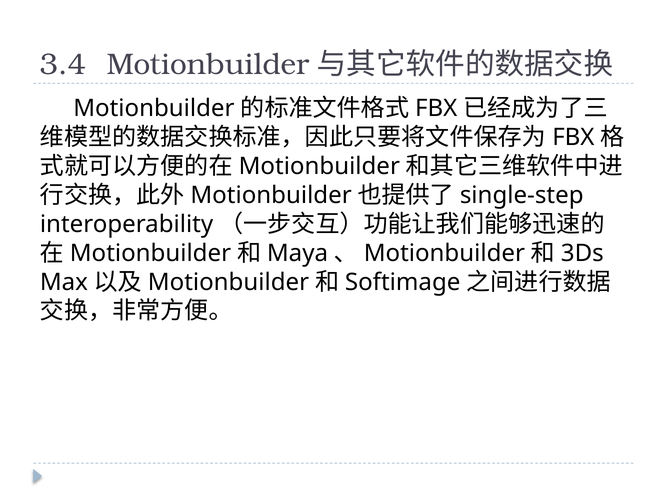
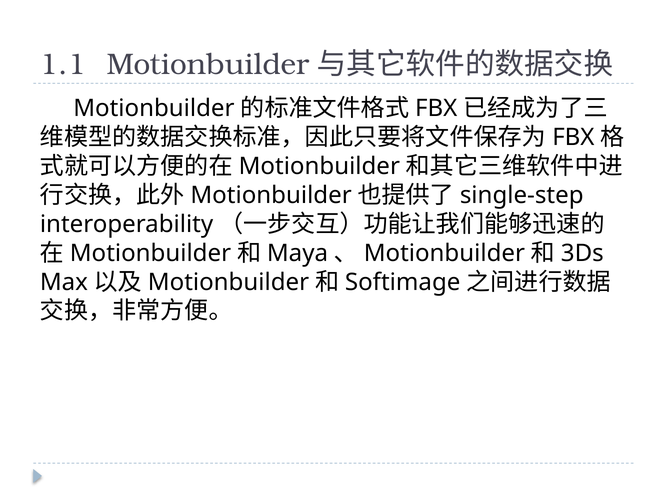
3.4: 3.4 -> 1.1
